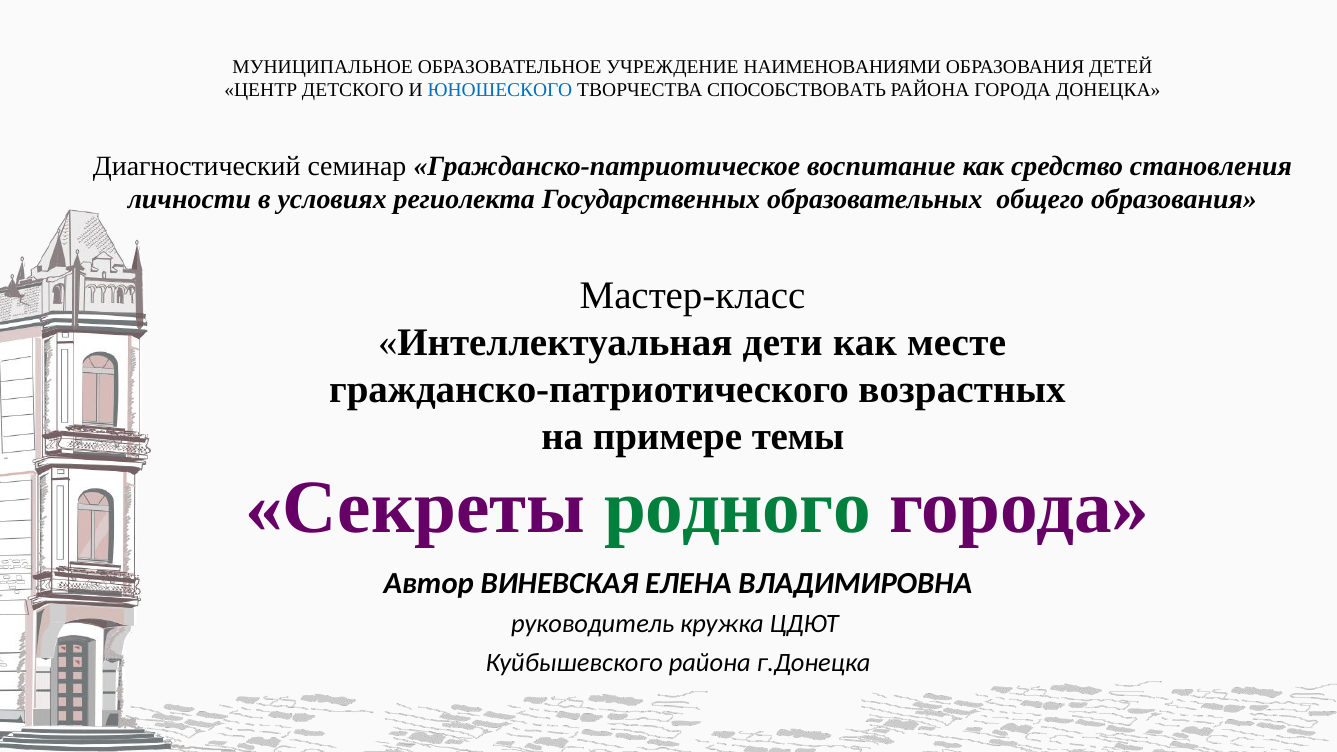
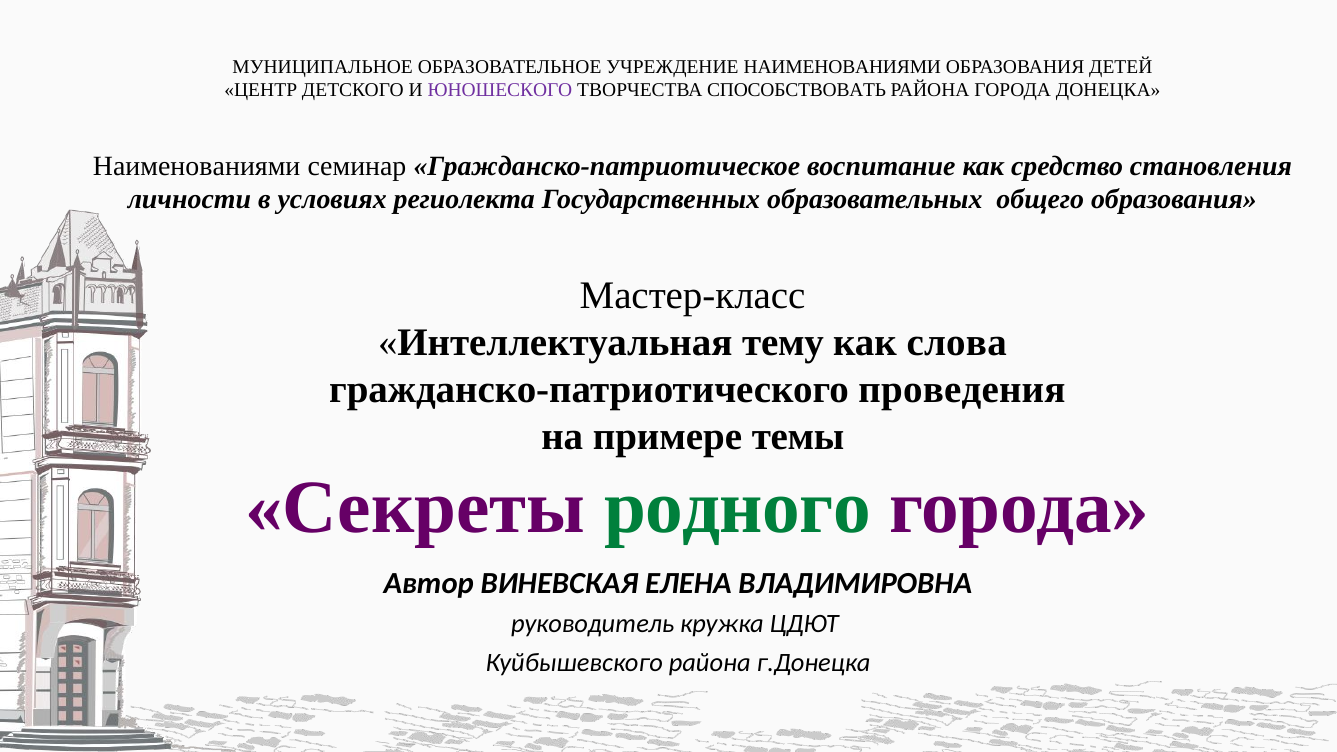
ЮНОШЕСКОГО colour: blue -> purple
Диагностический at (197, 166): Диагностический -> Наименованиями
дети: дети -> тему
месте: месте -> слова
возрастных: возрастных -> проведения
